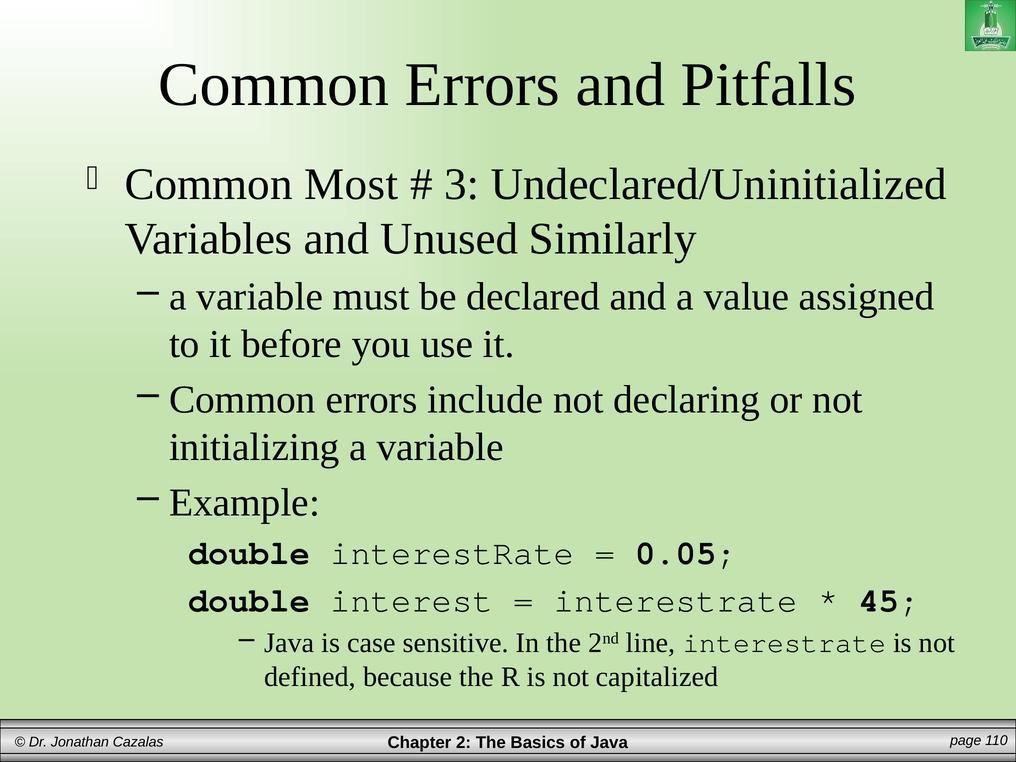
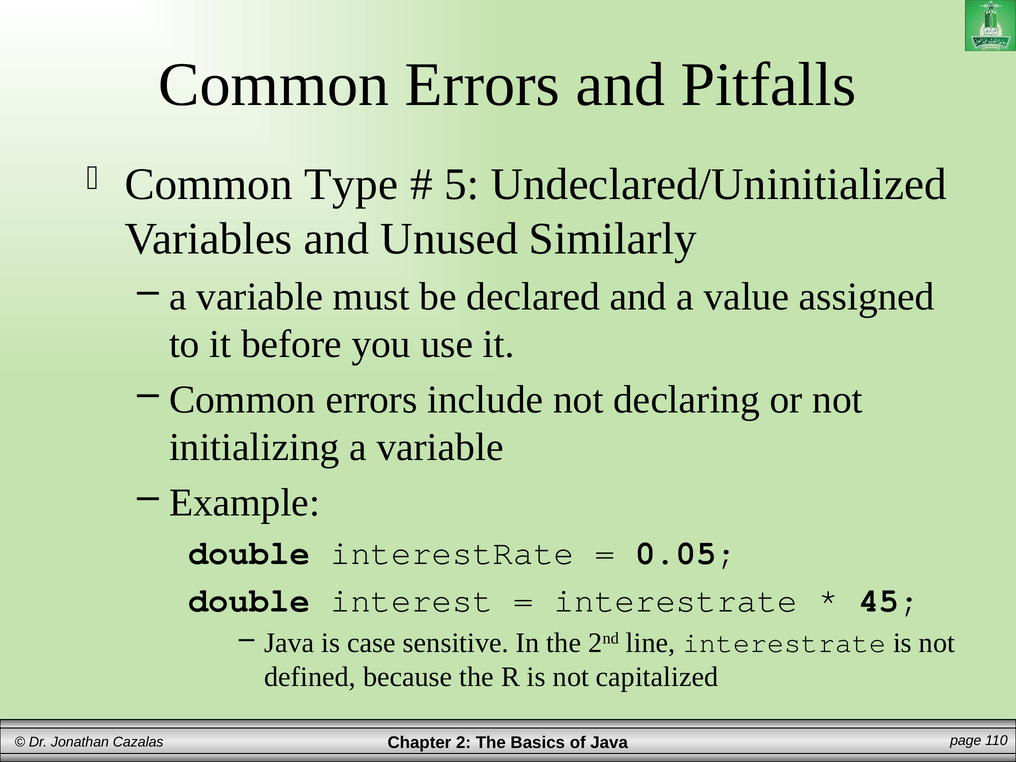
Most: Most -> Type
3: 3 -> 5
